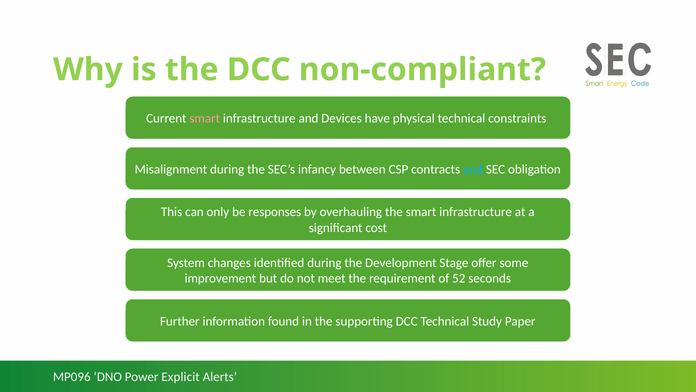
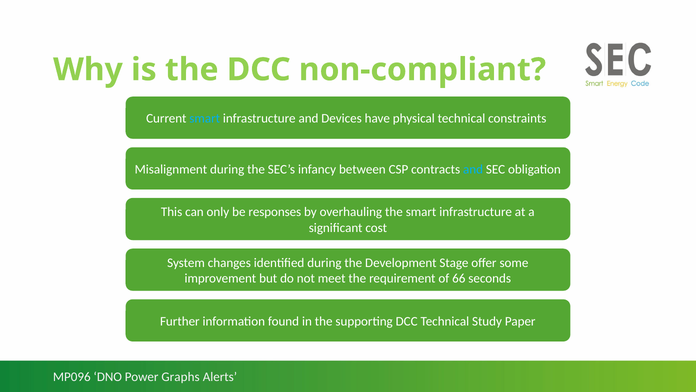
smart at (205, 118) colour: pink -> light blue
52: 52 -> 66
Explicit: Explicit -> Graphs
